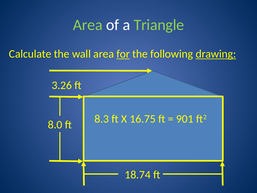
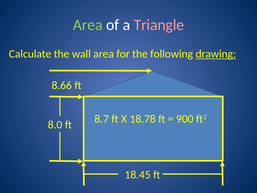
Triangle colour: light green -> pink
for underline: present -> none
3.26: 3.26 -> 8.66
8.3: 8.3 -> 8.7
16.75: 16.75 -> 18.78
901: 901 -> 900
18.74: 18.74 -> 18.45
